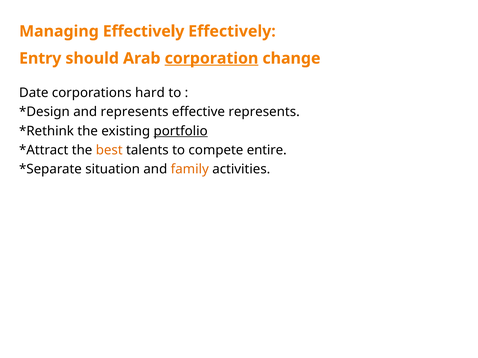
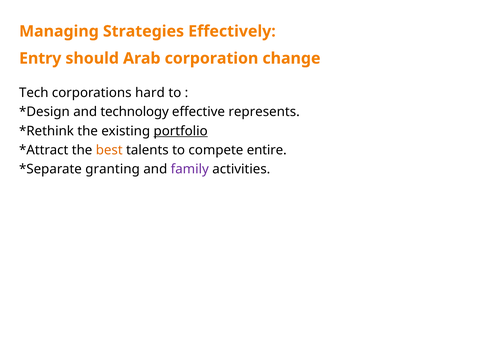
Managing Effectively: Effectively -> Strategies
corporation underline: present -> none
Date: Date -> Tech
and represents: represents -> technology
situation: situation -> granting
family colour: orange -> purple
